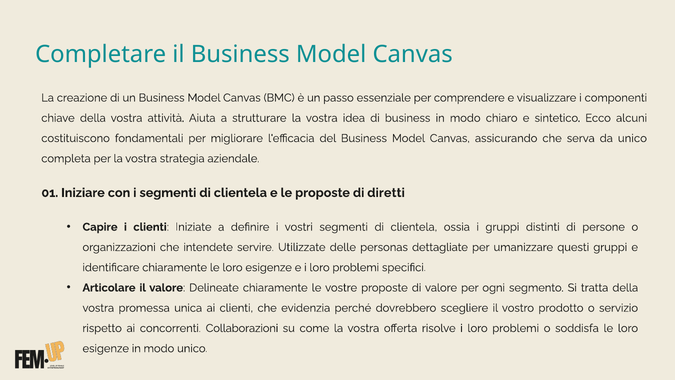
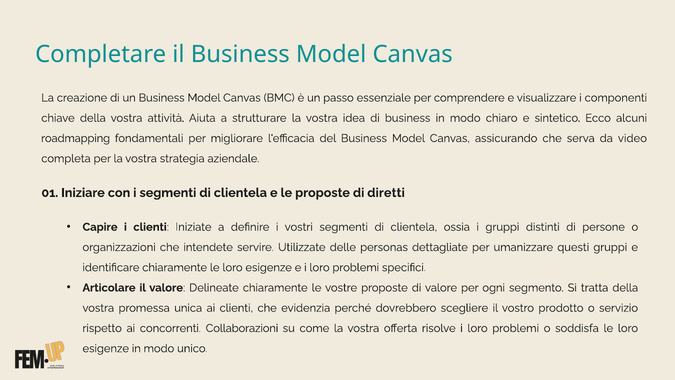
costituiscono: costituiscono -> roadmapping
da unico: unico -> video
